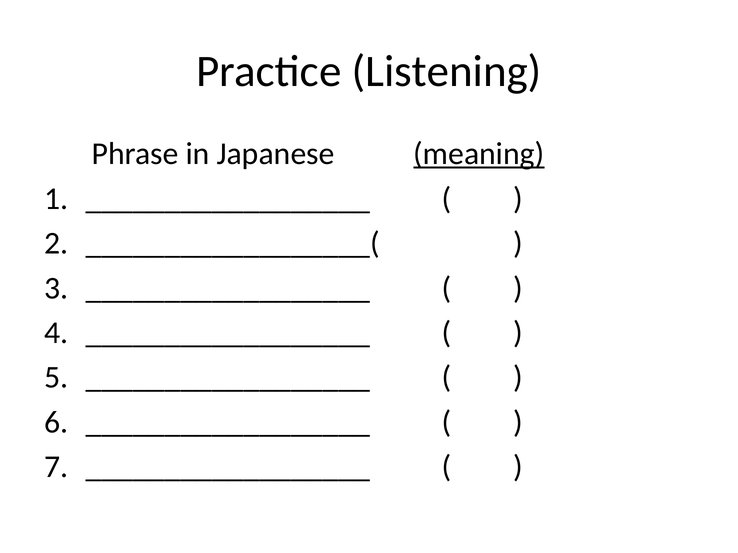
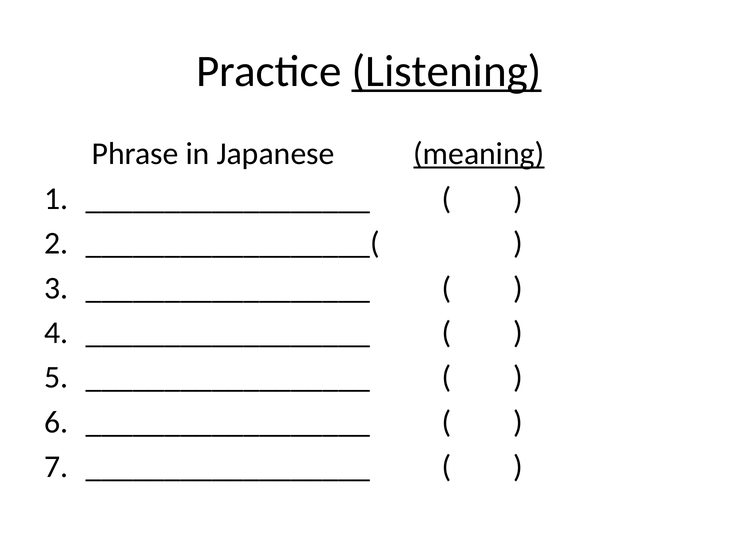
Listening underline: none -> present
